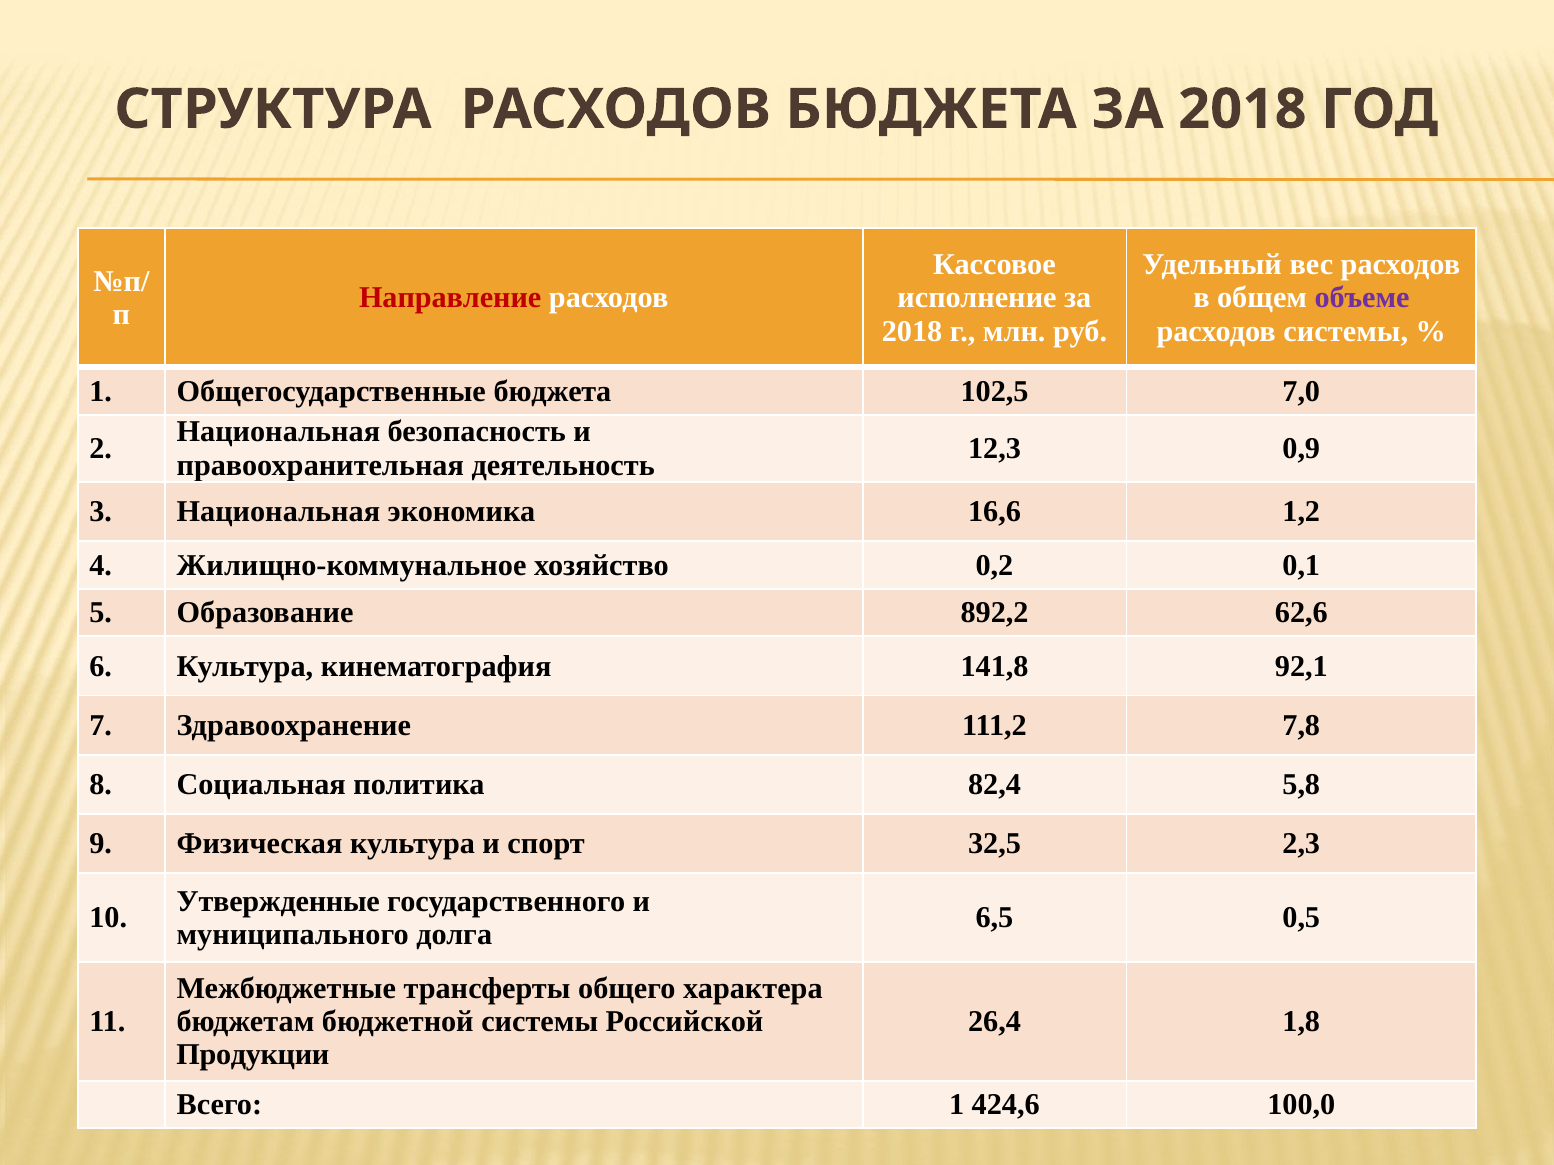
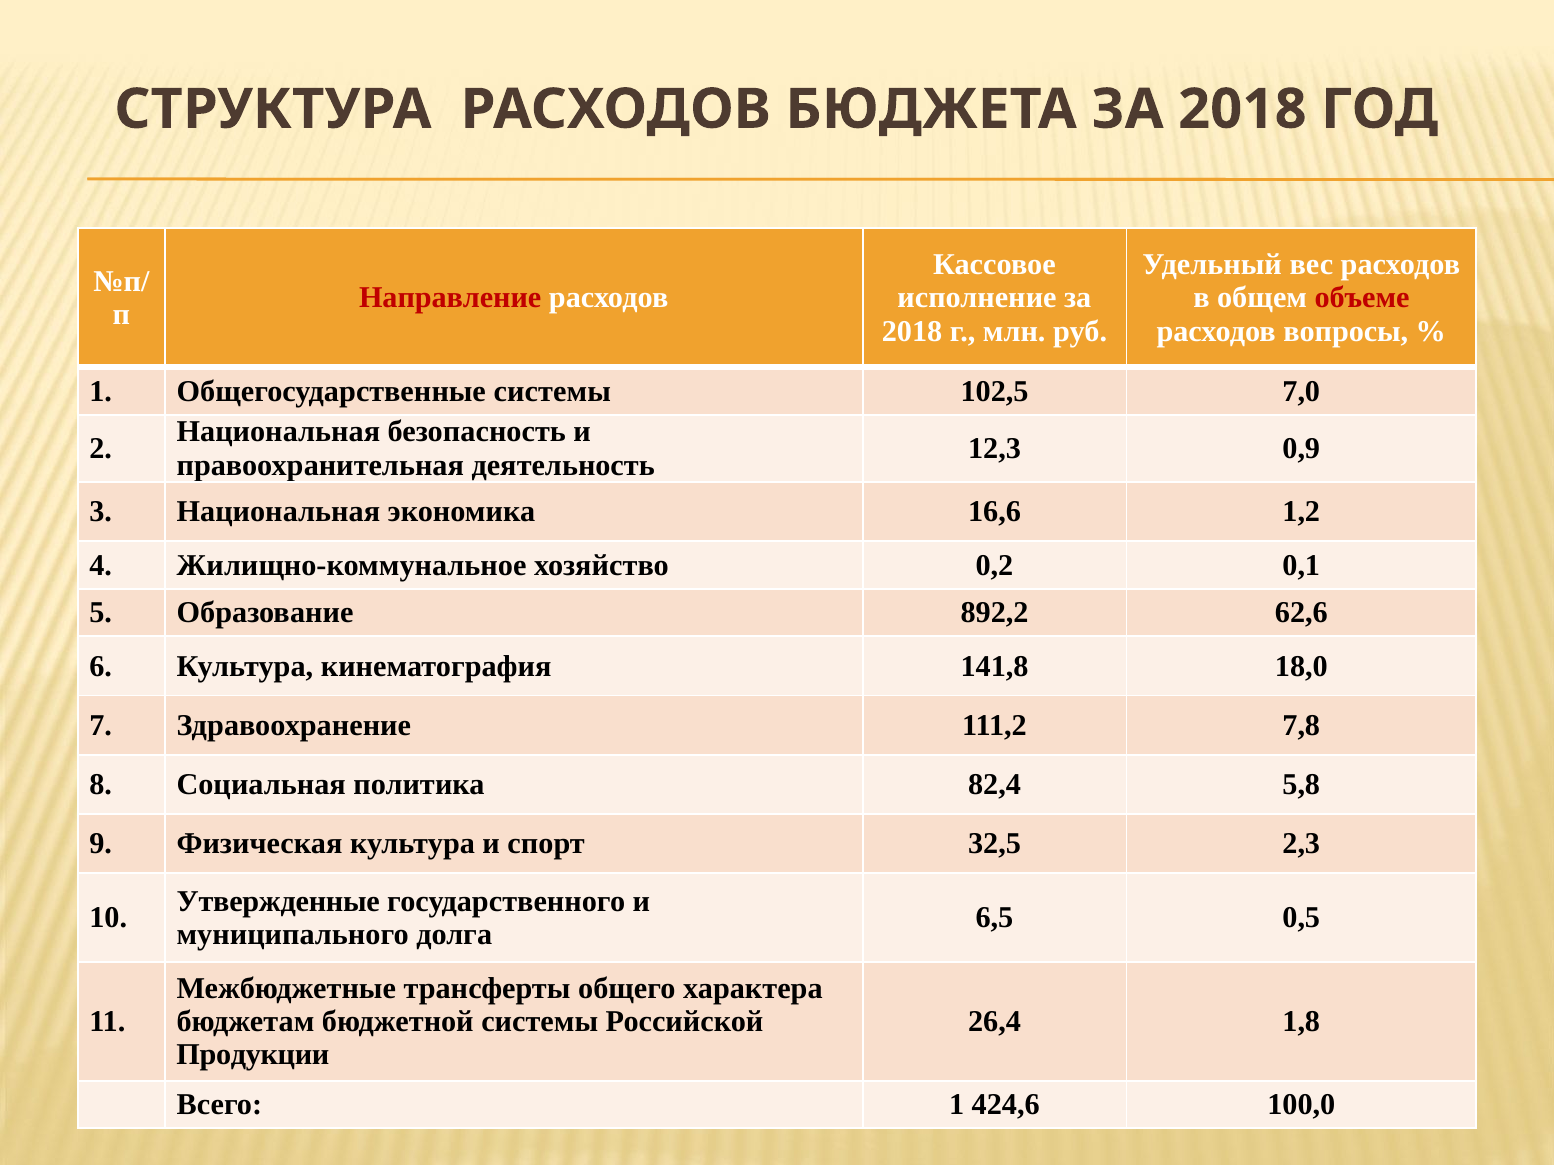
объеме colour: purple -> red
расходов системы: системы -> вопросы
Общегосударственные бюджета: бюджета -> системы
92,1: 92,1 -> 18,0
